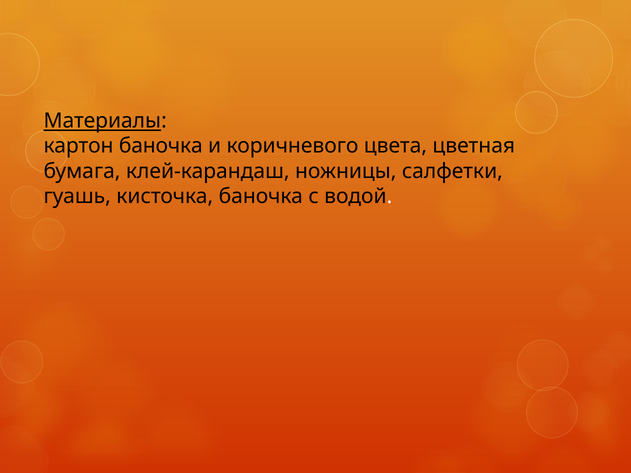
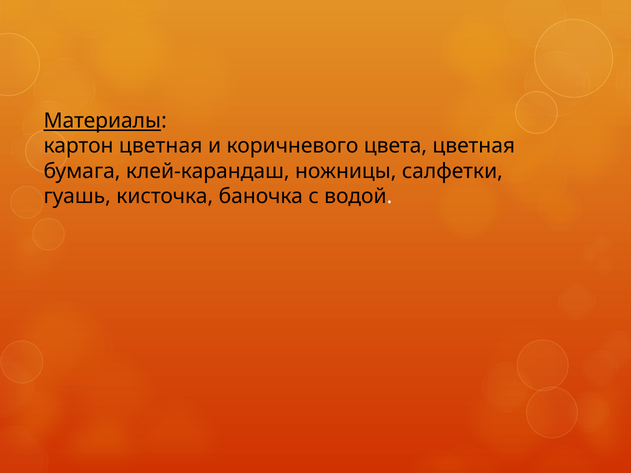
картон баночка: баночка -> цветная
